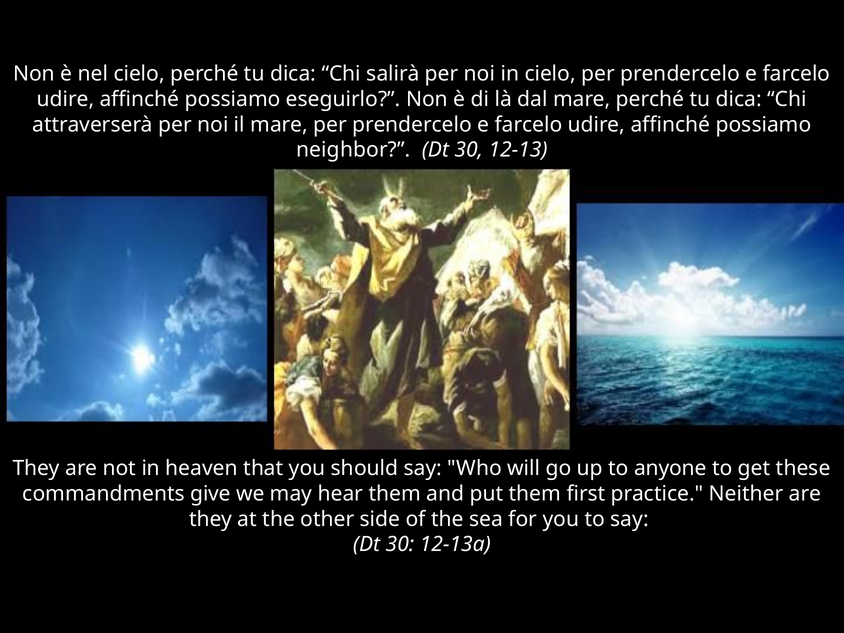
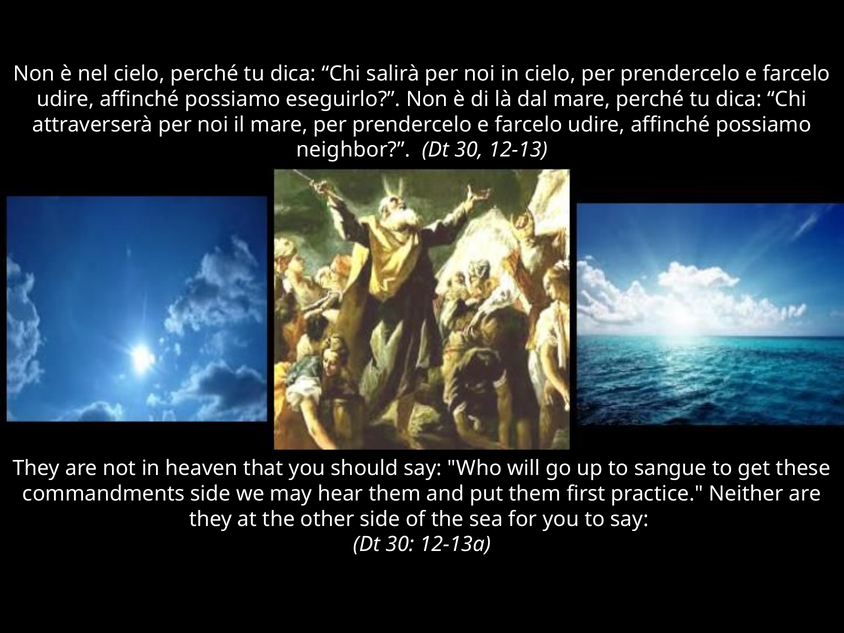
anyone: anyone -> sangue
commandments give: give -> side
